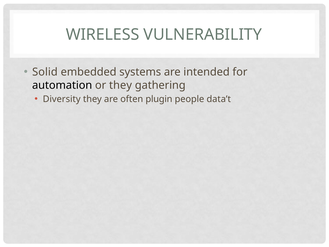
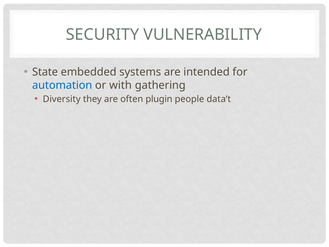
WIRELESS: WIRELESS -> SECURITY
Solid: Solid -> State
automation colour: black -> blue
or they: they -> with
